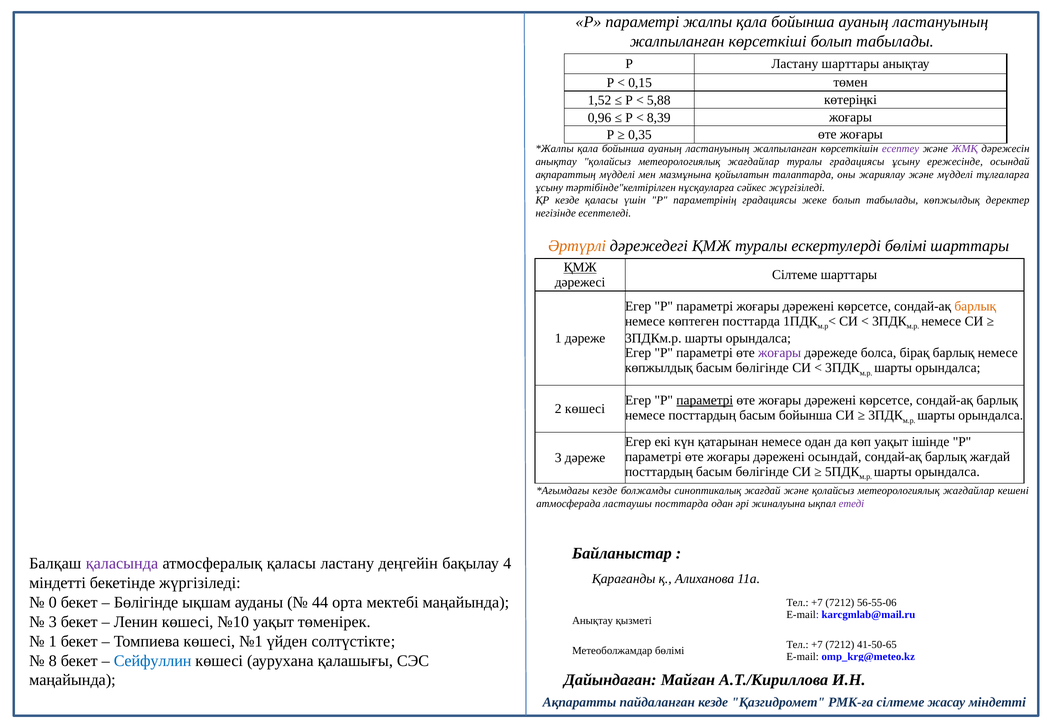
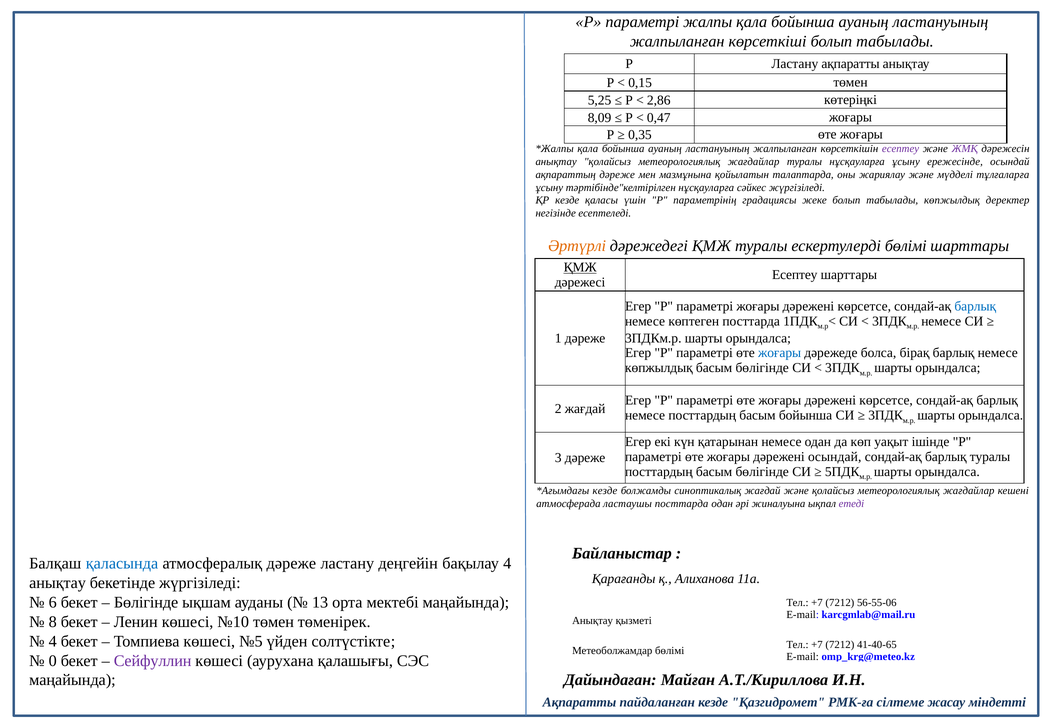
Ластану шарттары: шарттары -> ақпаратты
1,52: 1,52 -> 5,25
5,88: 5,88 -> 2,86
0,96: 0,96 -> 8,09
8,39: 8,39 -> 0,47
туралы градациясы: градациясы -> нұсқауларға
ақпараттың мүдделі: мүдделі -> дәреже
Сілтеме at (795, 275): Сілтеме -> Есептеу
барлық at (975, 306) colour: orange -> blue
жоғары at (780, 353) colour: purple -> blue
параметрі at (705, 400) underline: present -> none
2 көшесі: көшесі -> жағдай
барлық жағдай: жағдай -> туралы
қаласында colour: purple -> blue
атмосфералық қаласы: қаласы -> дәреже
міндетті at (58, 583): міндетті -> анықтау
0: 0 -> 6
44: 44 -> 13
3 at (53, 622): 3 -> 8
№10 уақыт: уақыт -> төмен
1 at (53, 642): 1 -> 4
№1: №1 -> №5
41-50-65: 41-50-65 -> 41-40-65
8: 8 -> 0
Сейфуллин colour: blue -> purple
